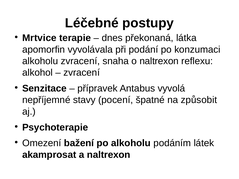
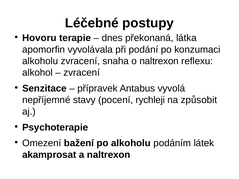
Mrtvice: Mrtvice -> Hovoru
špatné: špatné -> rychleji
